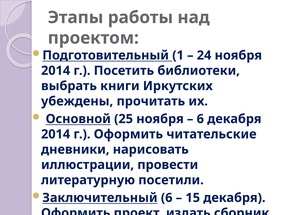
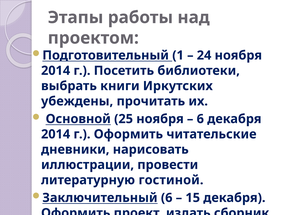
посетили: посетили -> гостиной
